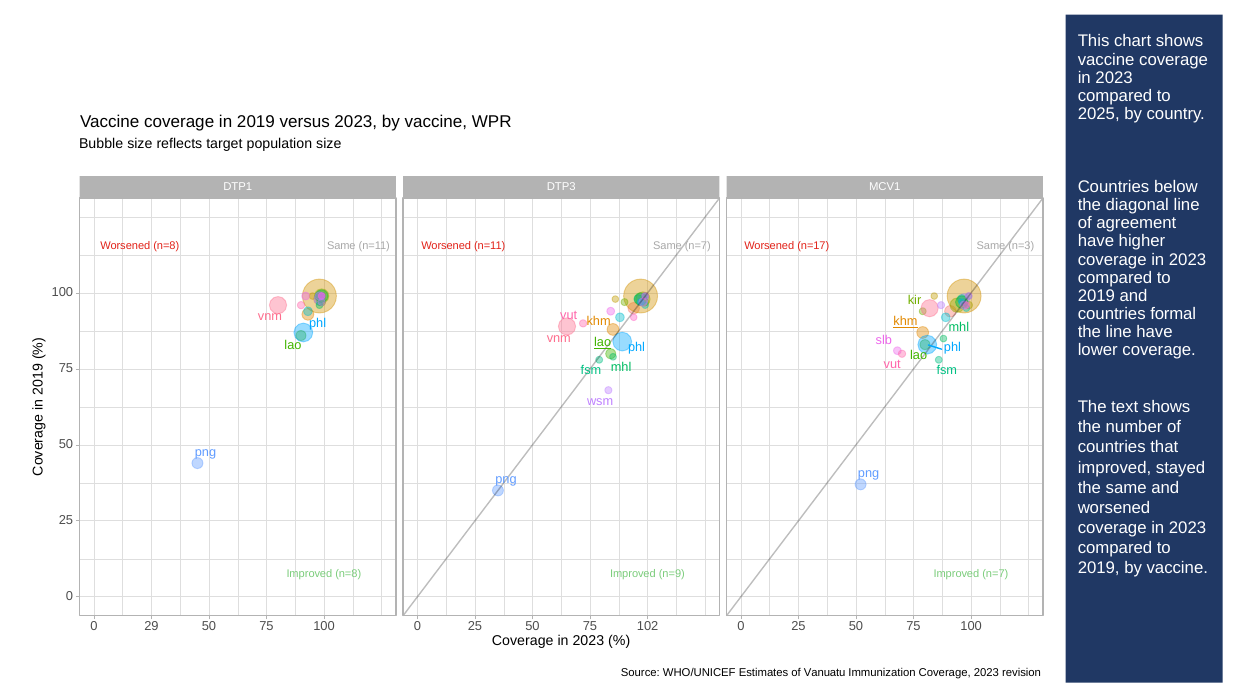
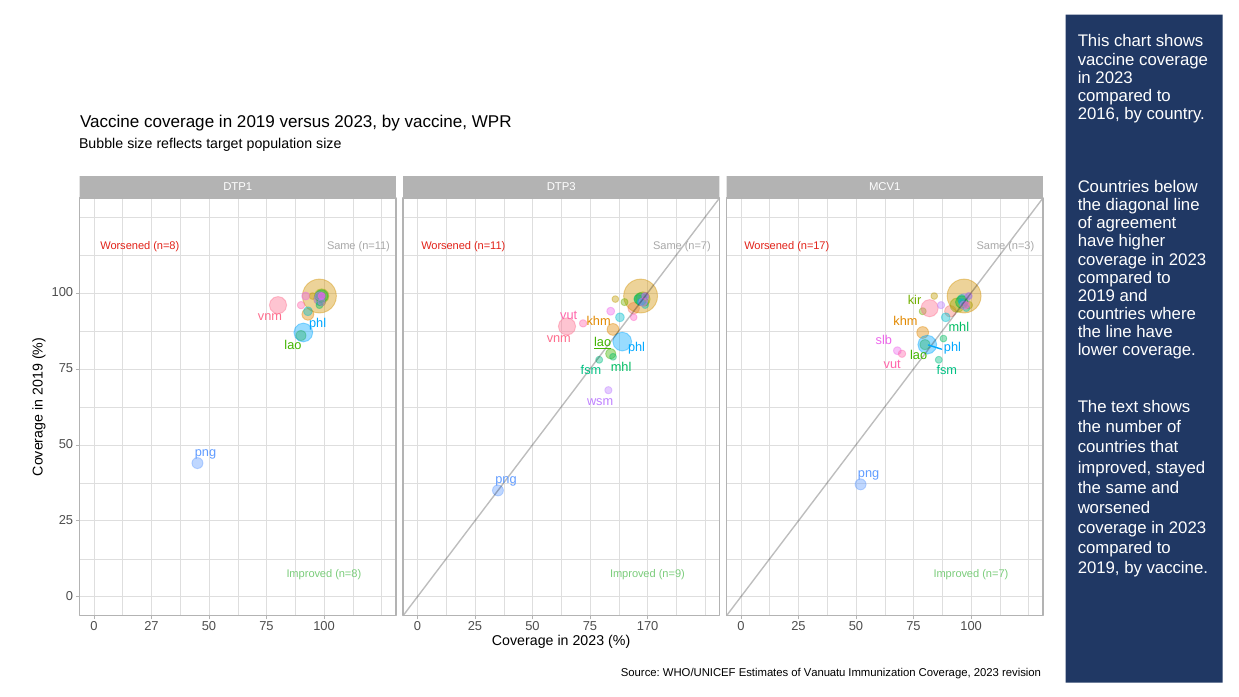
2025: 2025 -> 2016
formal: formal -> where
khm at (906, 321) underline: present -> none
29: 29 -> 27
102: 102 -> 170
